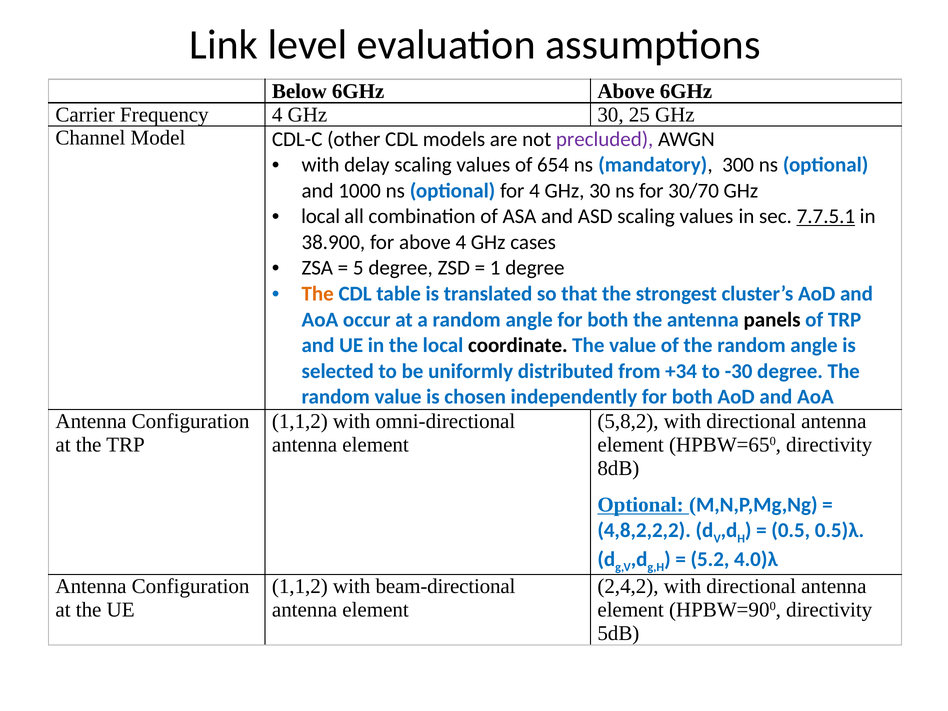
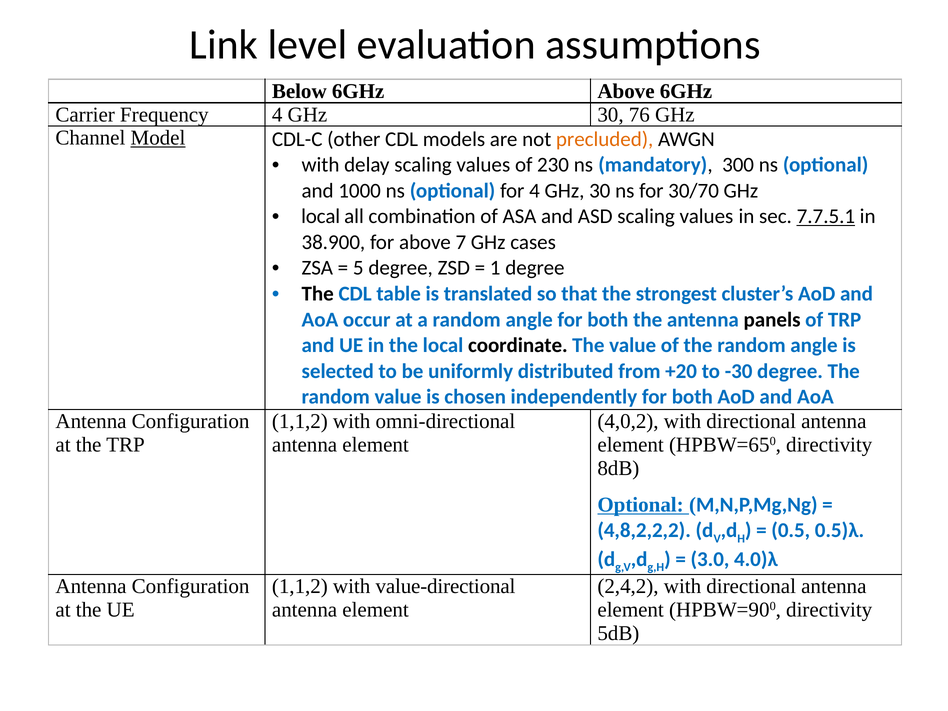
25: 25 -> 76
Model underline: none -> present
precluded colour: purple -> orange
654: 654 -> 230
above 4: 4 -> 7
The at (318, 294) colour: orange -> black
+34: +34 -> +20
5,8,2: 5,8,2 -> 4,0,2
5.2: 5.2 -> 3.0
beam-directional: beam-directional -> value-directional
